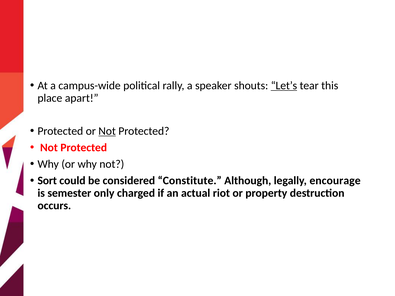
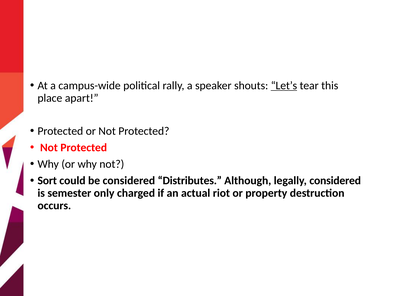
Not at (107, 131) underline: present -> none
Constitute: Constitute -> Distributes
legally encourage: encourage -> considered
